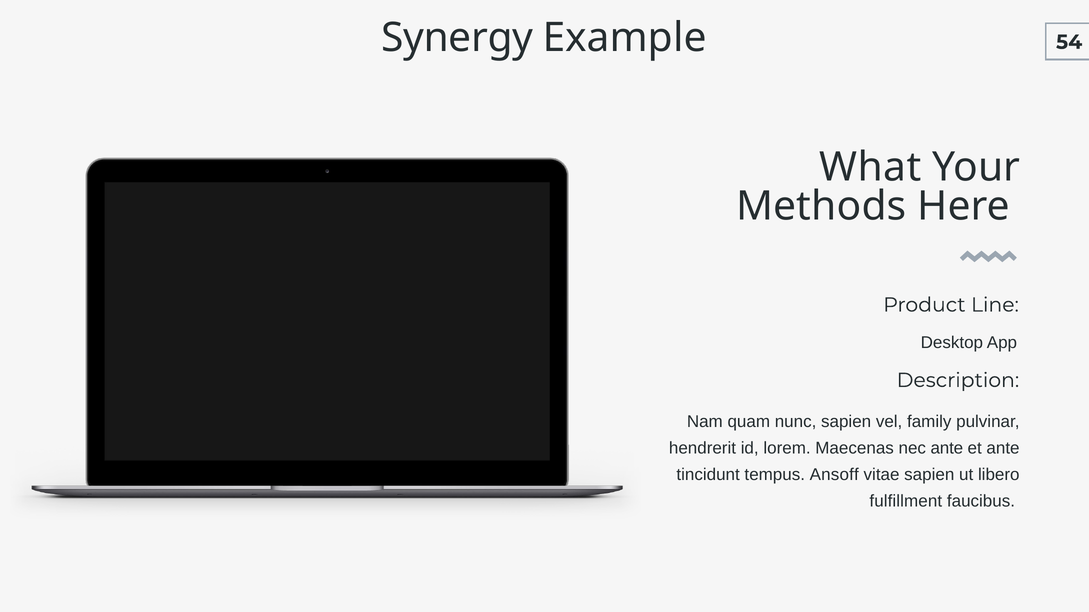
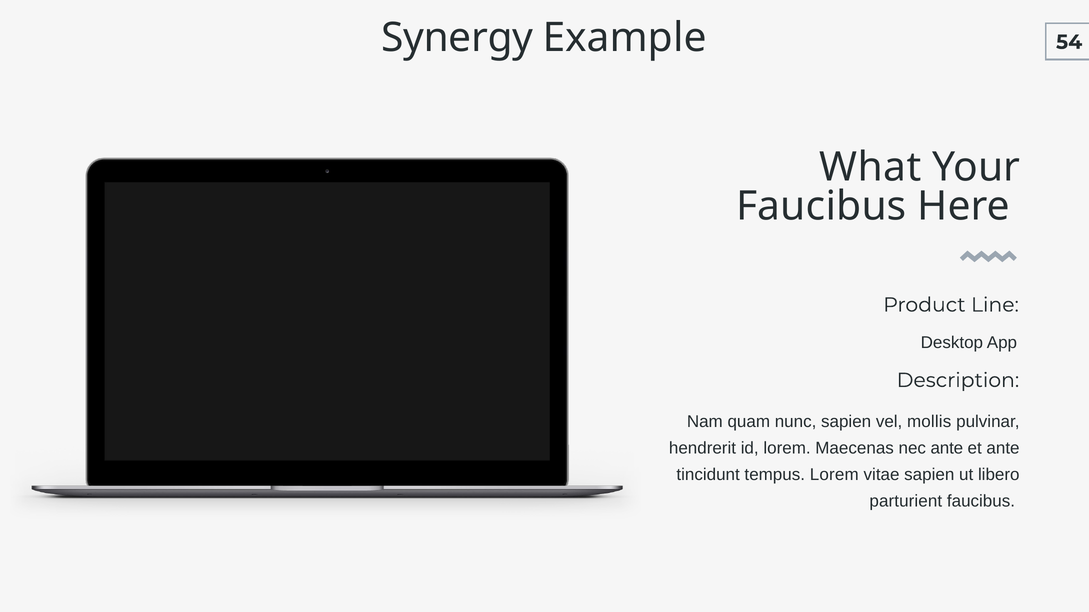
Methods at (821, 206): Methods -> Faucibus
family: family -> mollis
tempus Ansoff: Ansoff -> Lorem
fulfillment: fulfillment -> parturient
